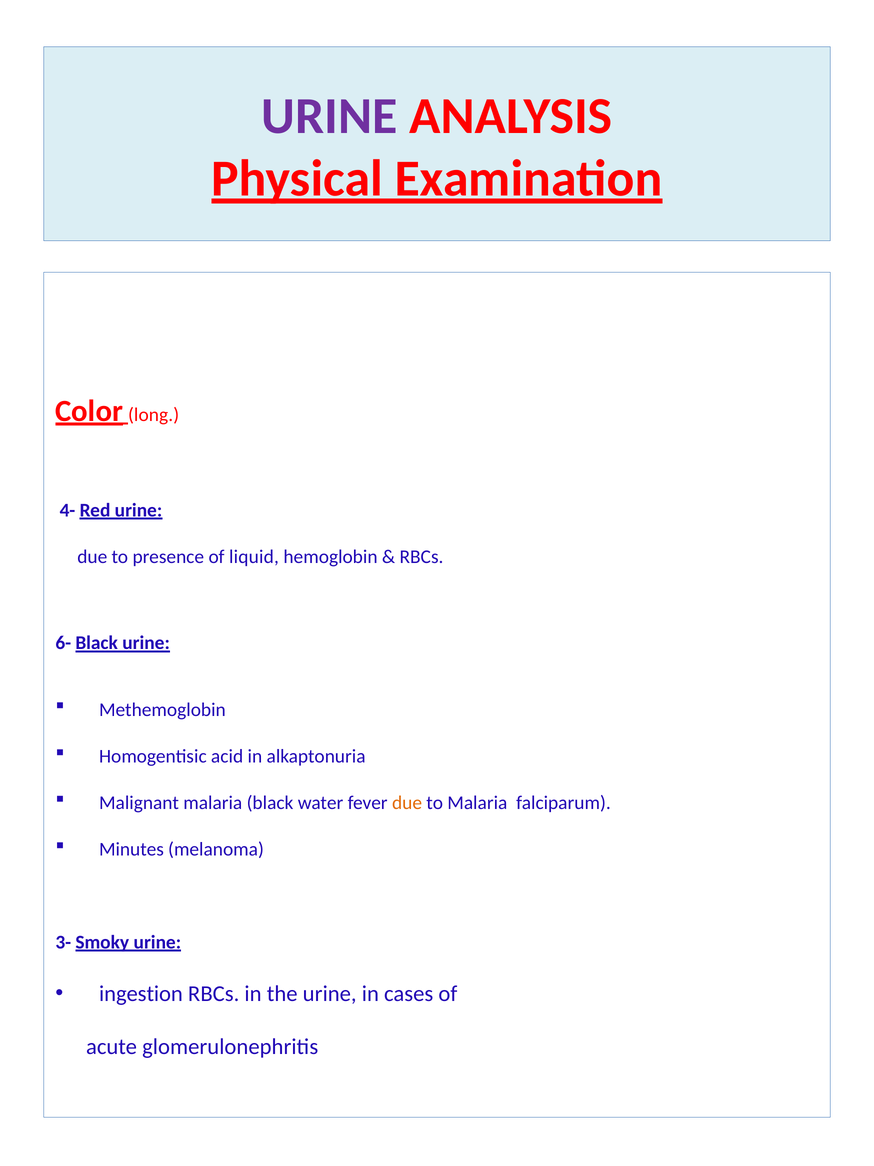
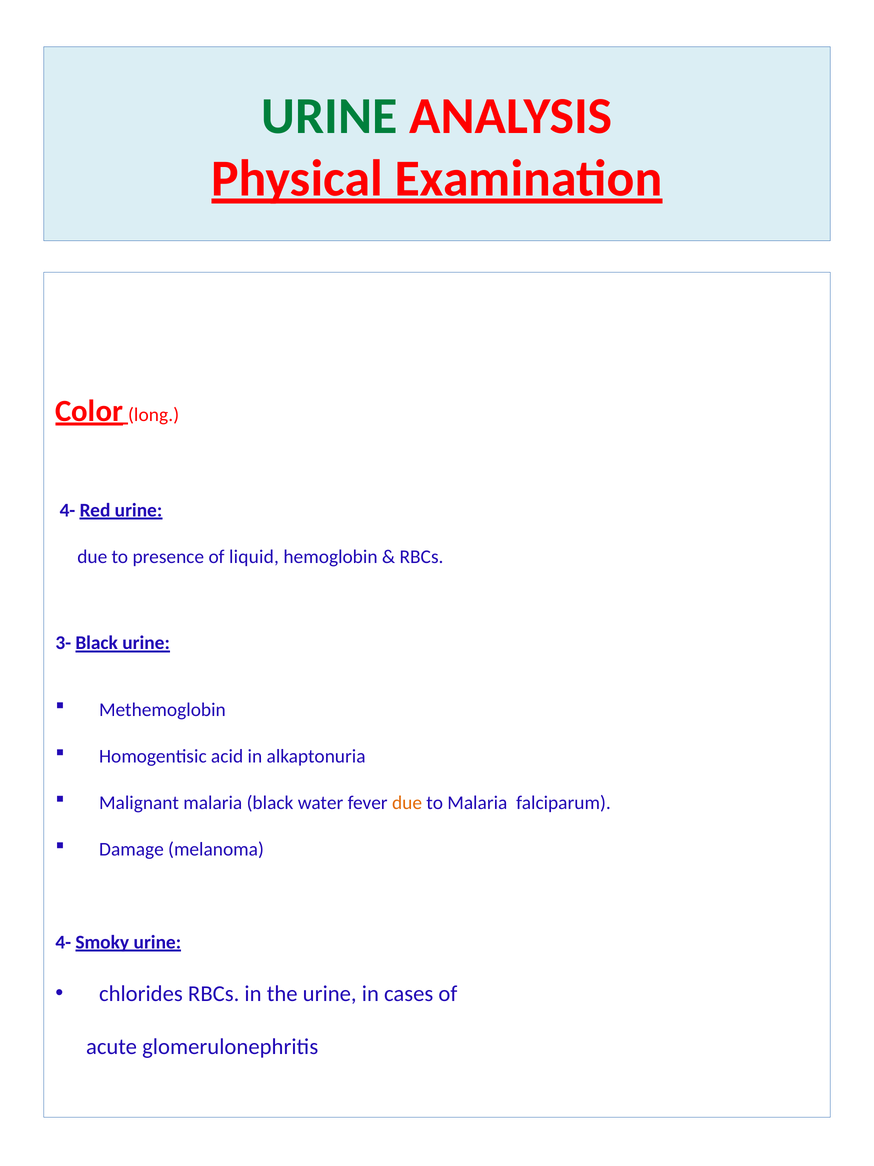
URINE at (329, 116) colour: purple -> green
6-: 6- -> 3-
Minutes: Minutes -> Damage
3- at (63, 942): 3- -> 4-
ingestion: ingestion -> chlorides
